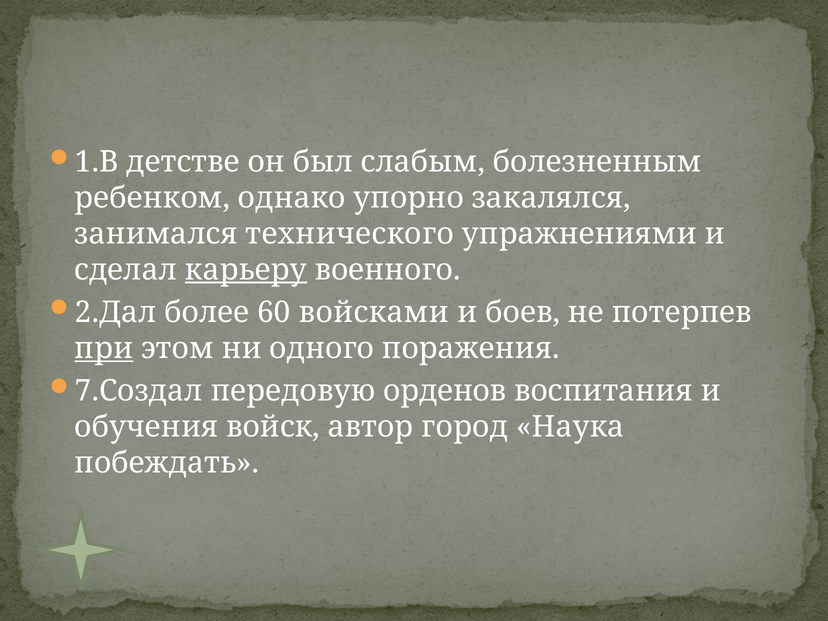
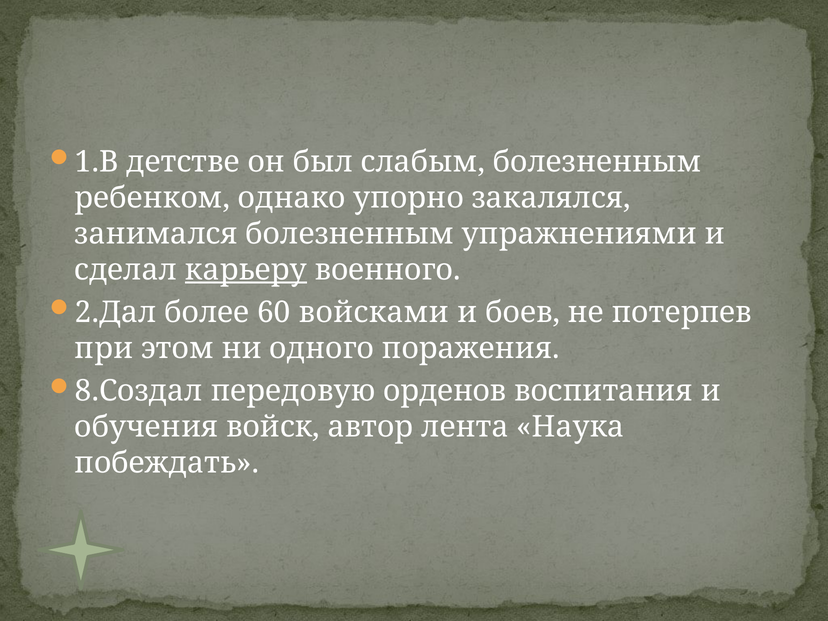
занимался технического: технического -> болезненным
при underline: present -> none
7.Создал: 7.Создал -> 8.Создал
город: город -> лента
